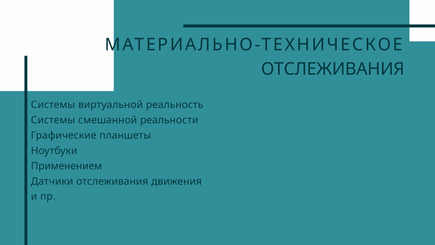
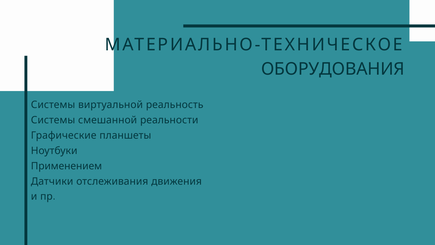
ОТСЛЕЖИВАНИЯ at (333, 69): ОТСЛЕЖИВАНИЯ -> ОБОРУДОВАНИЯ
